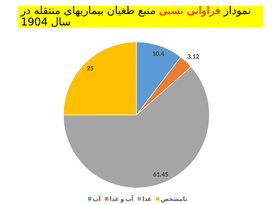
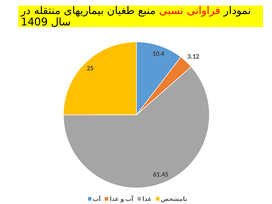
1904: 1904 -> 1409
